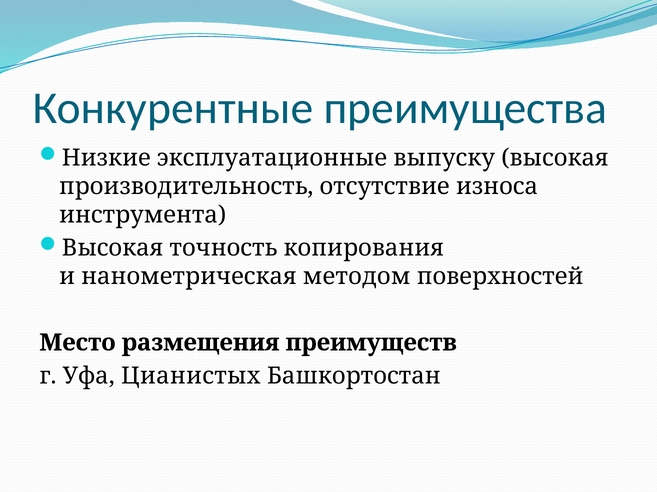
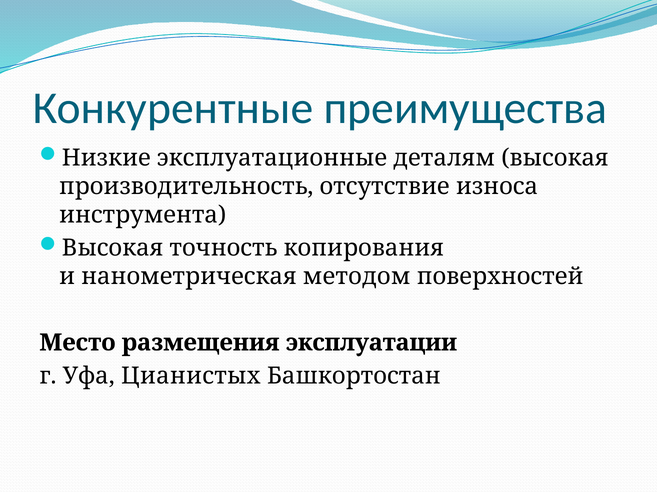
выпуску: выпуску -> деталям
преимуществ: преимуществ -> эксплуатации
